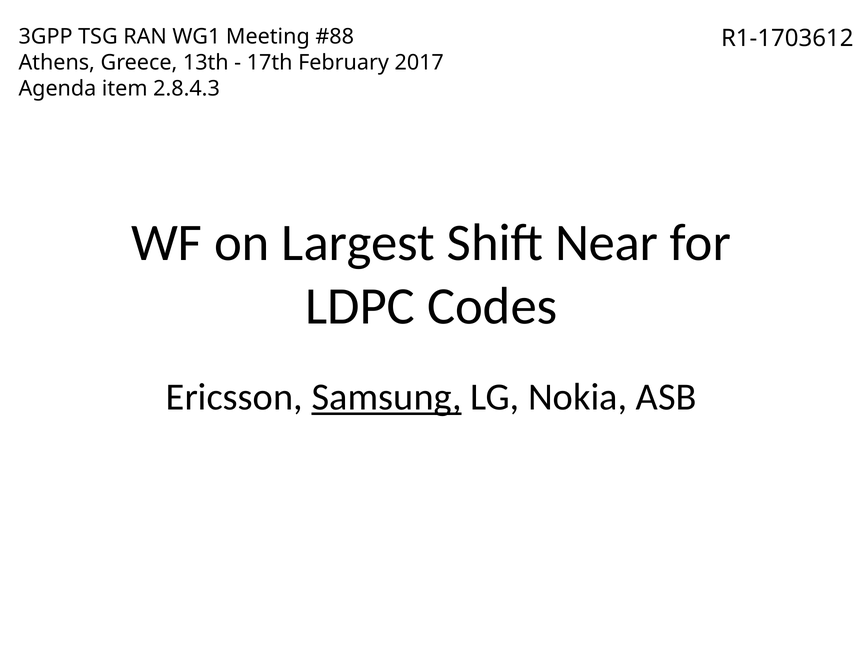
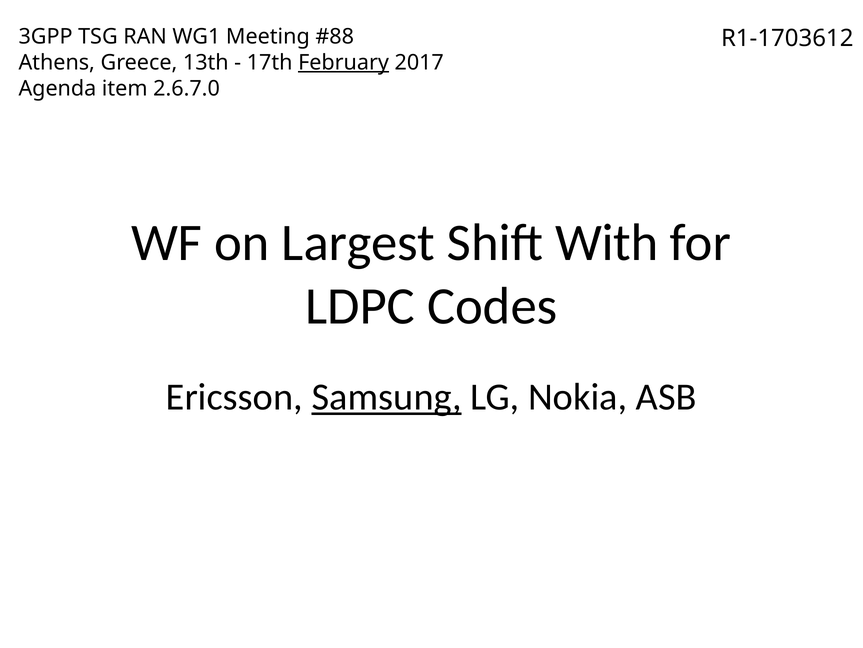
February underline: none -> present
2.8.4.3: 2.8.4.3 -> 2.6.7.0
Near: Near -> With
